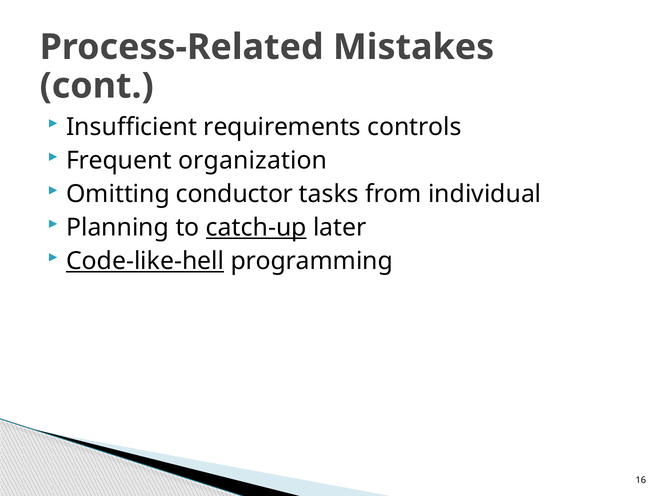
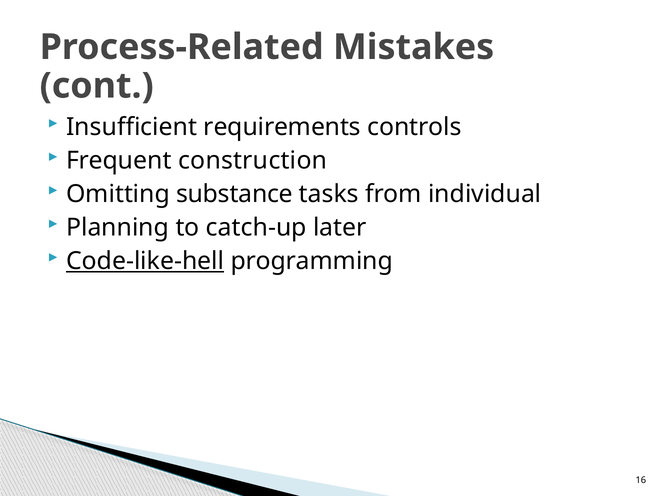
organization: organization -> construction
conductor: conductor -> substance
catch-up underline: present -> none
